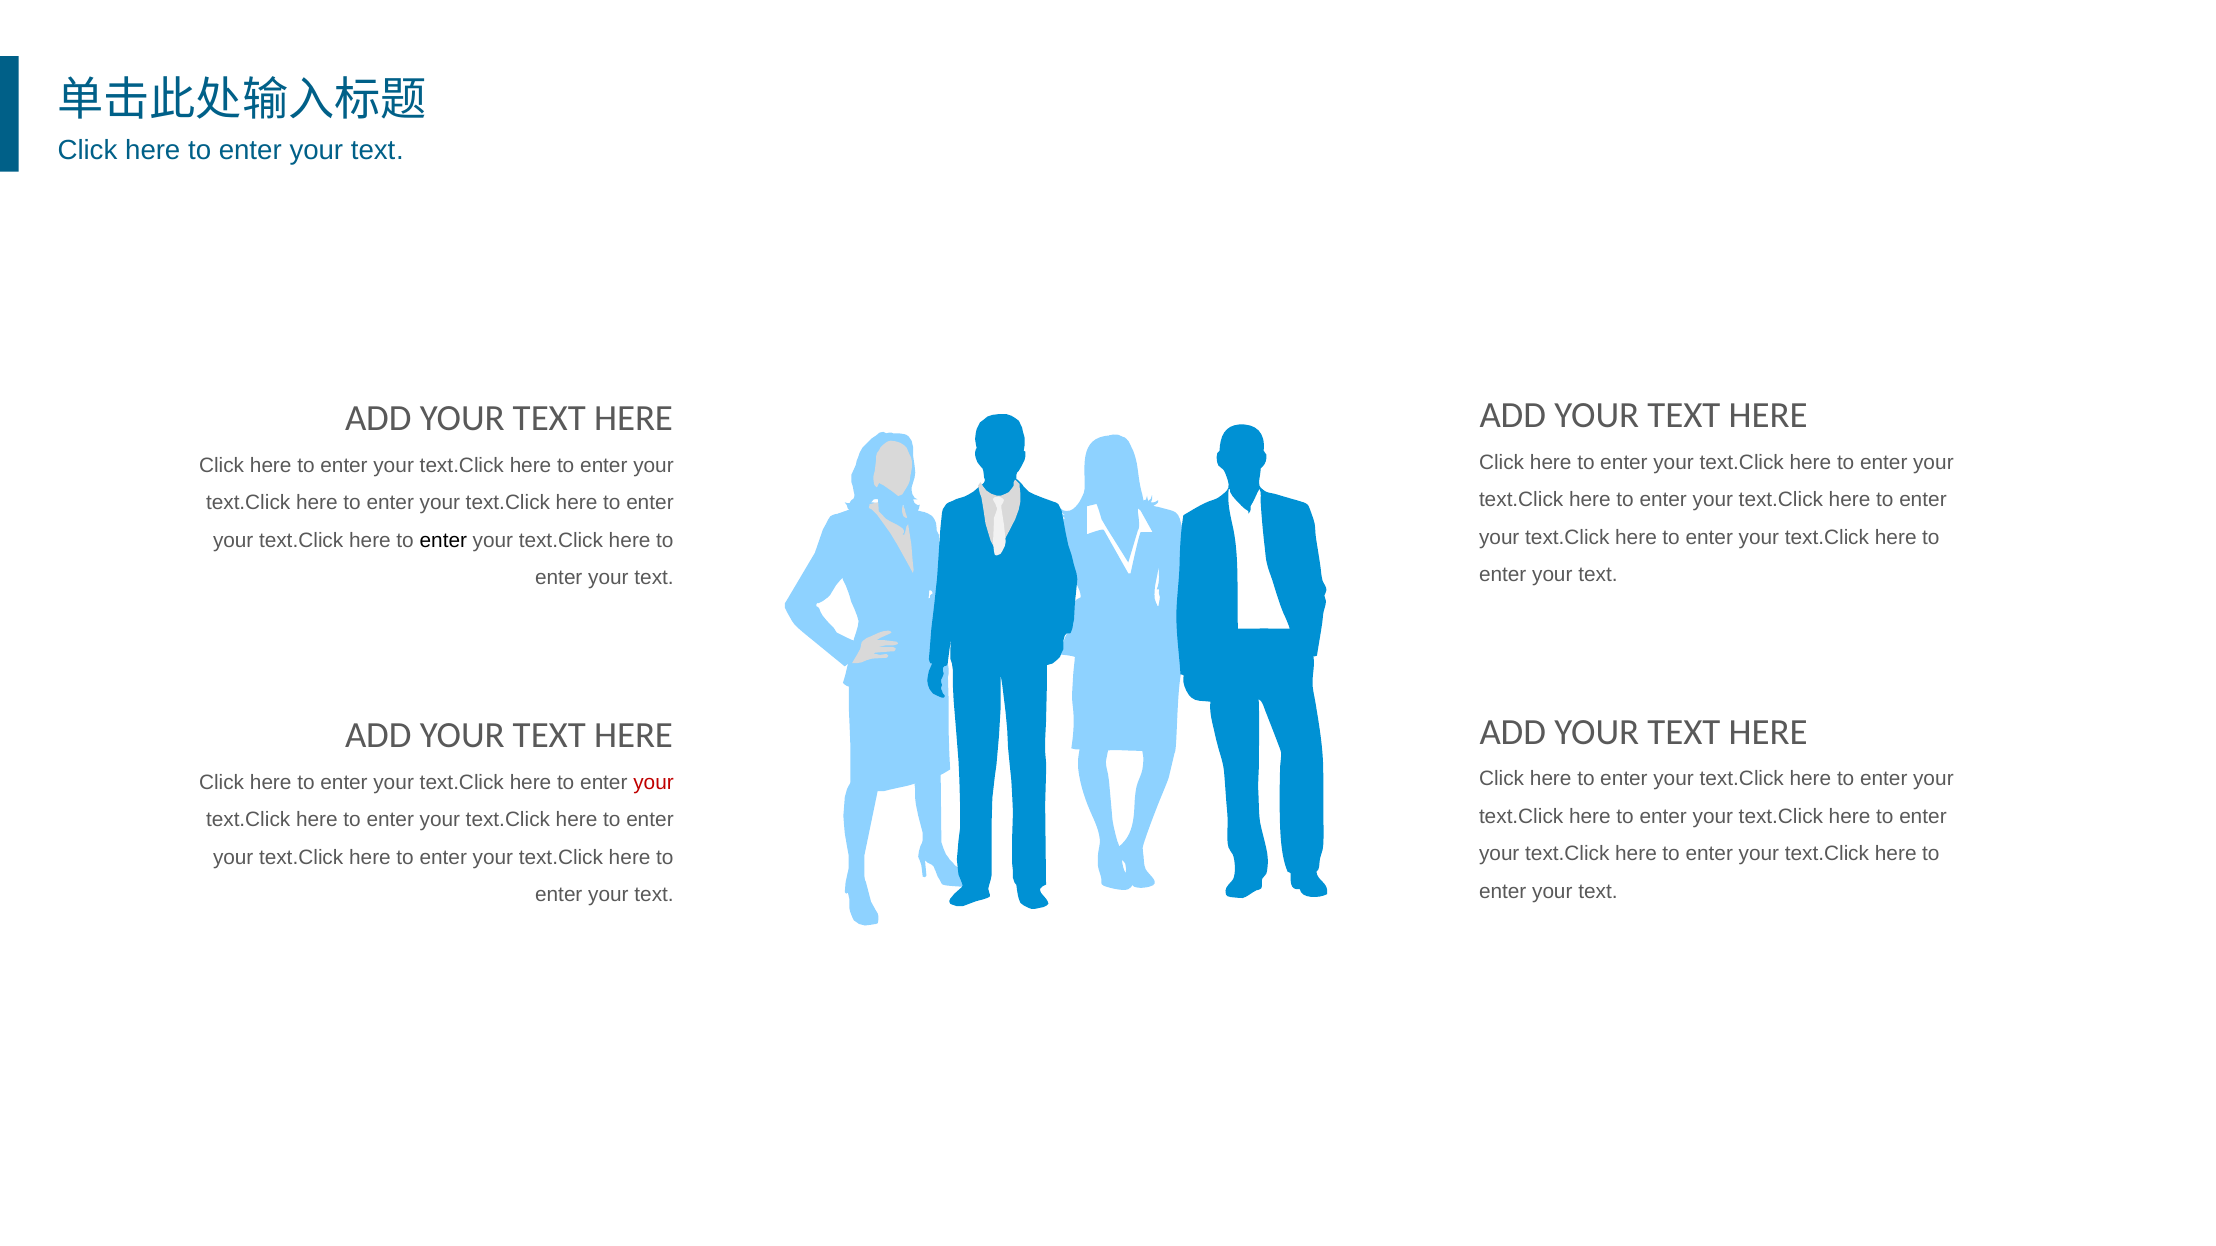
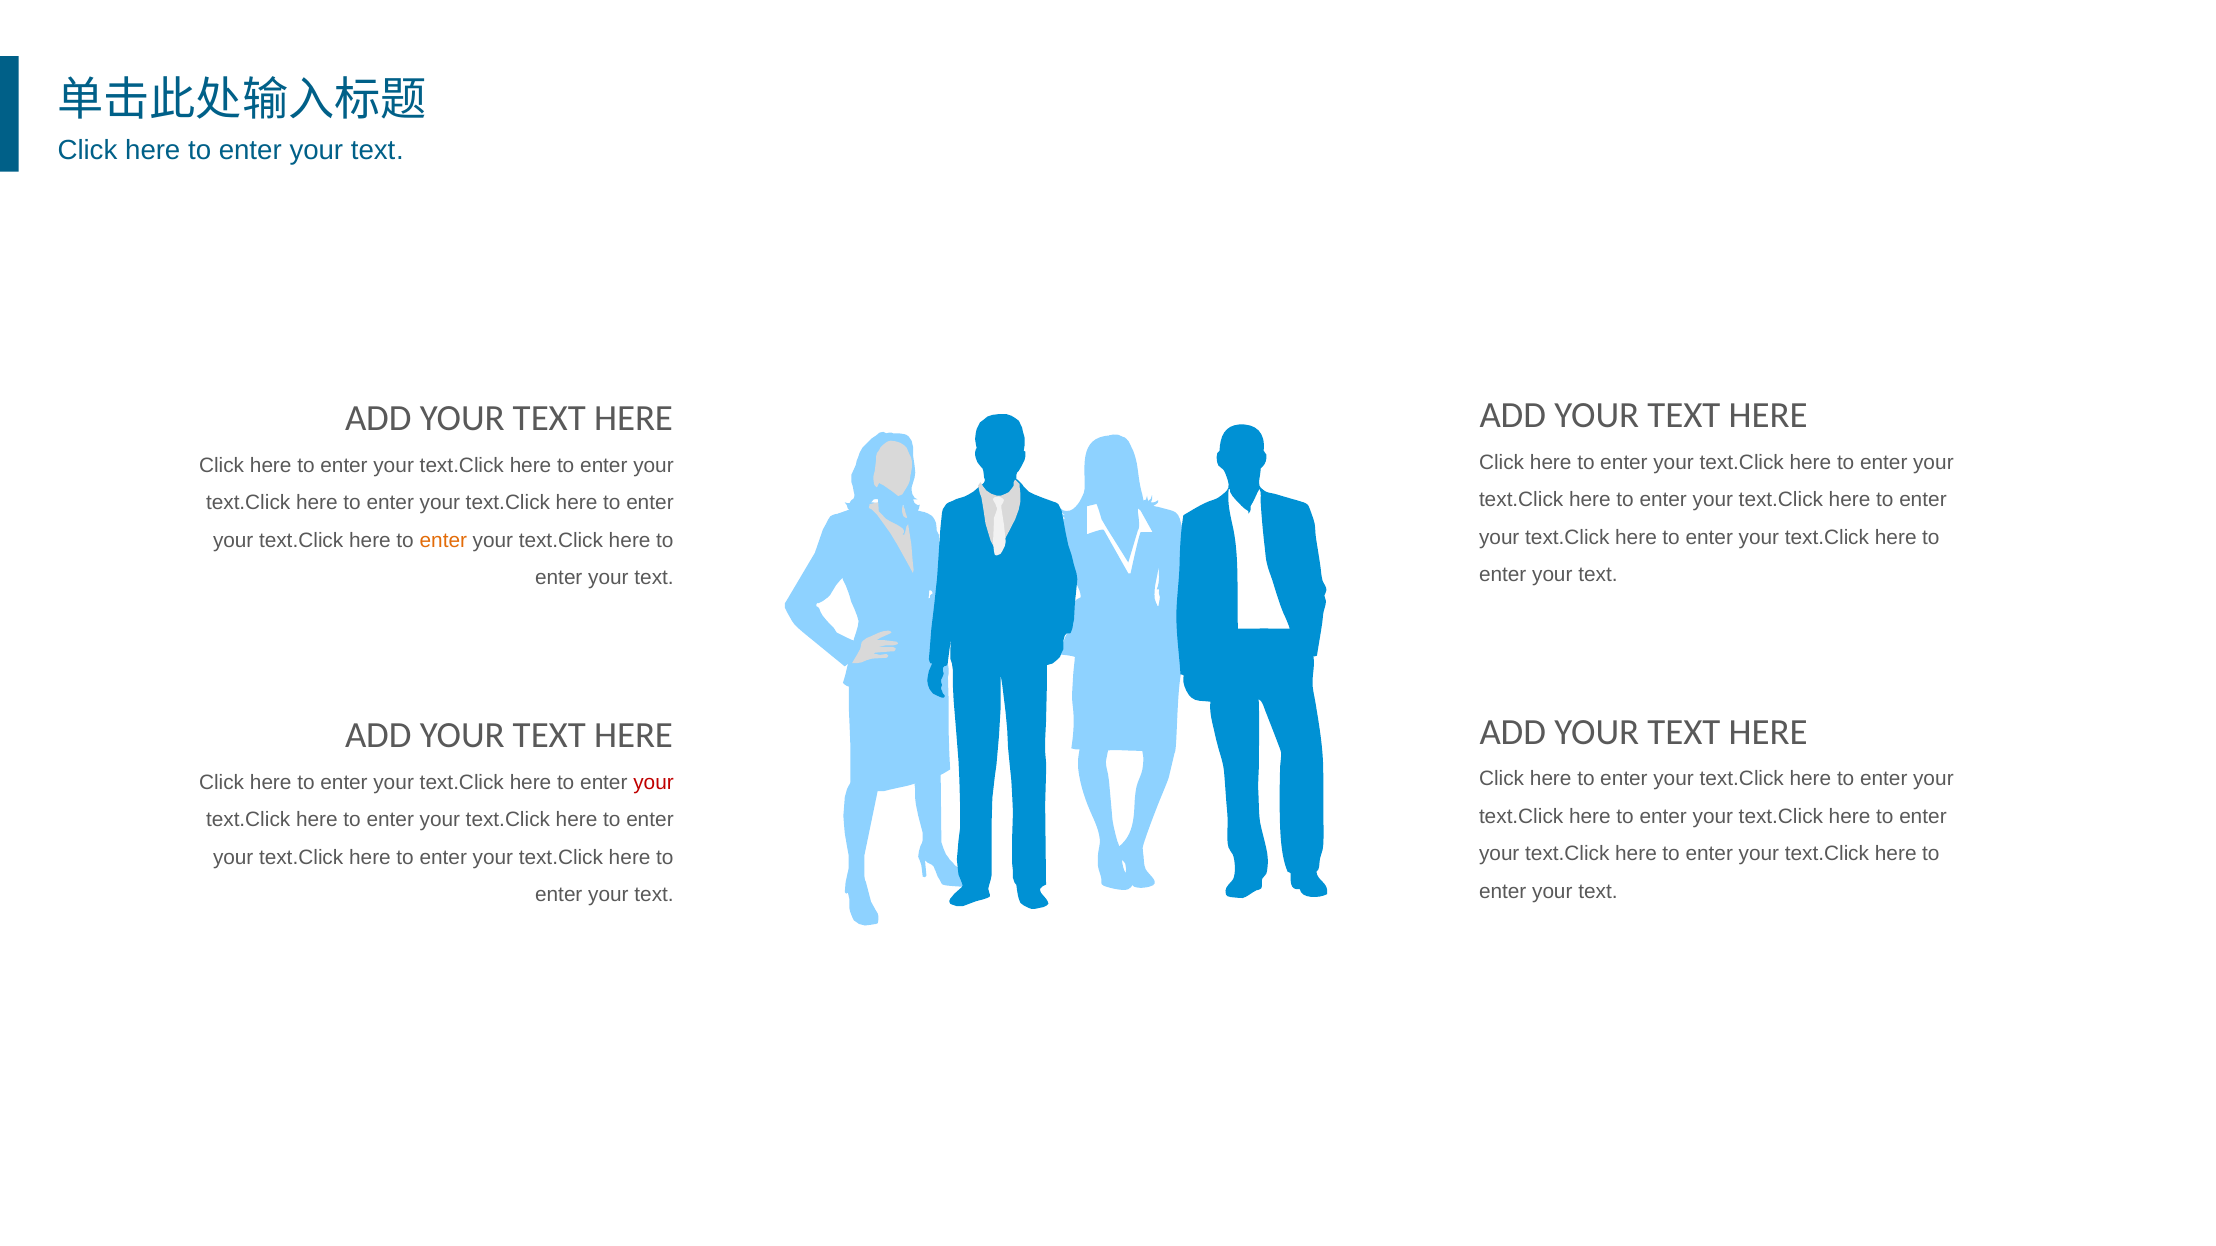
enter at (443, 541) colour: black -> orange
